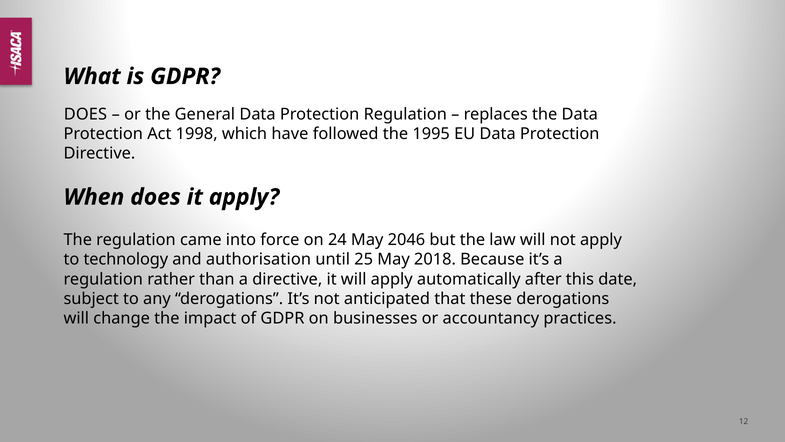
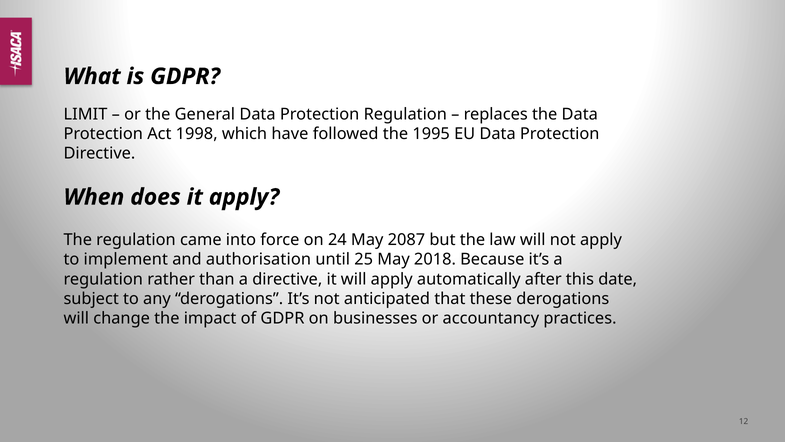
DOES at (85, 114): DOES -> LIMIT
2046: 2046 -> 2087
technology: technology -> implement
